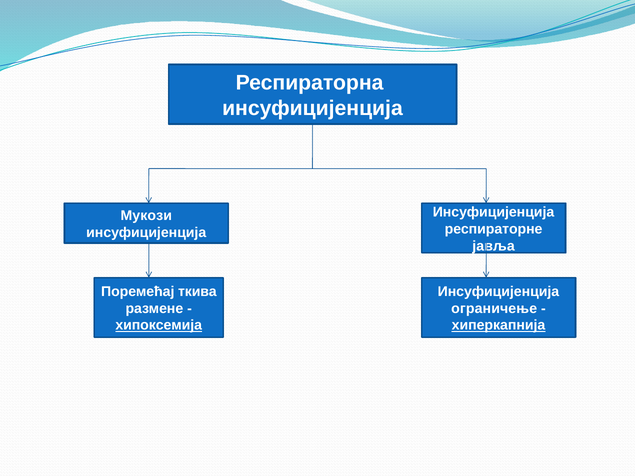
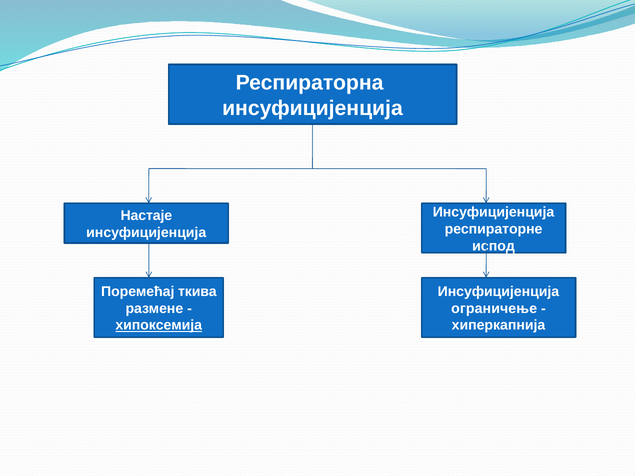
Мукози: Мукози -> Настаје
јавља: јавља -> испод
хиперкапнија underline: present -> none
